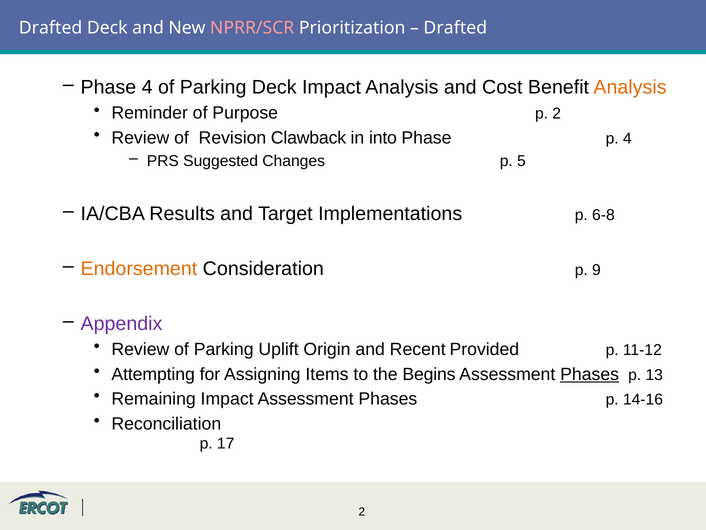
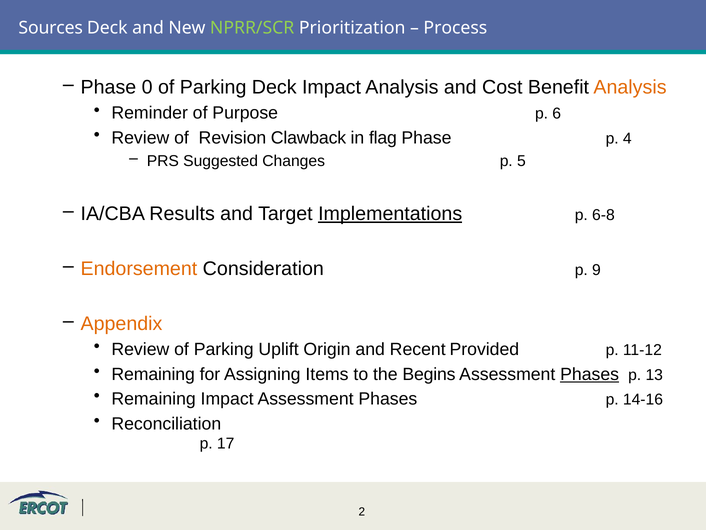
Drafted at (51, 28): Drafted -> Sources
NPRR/SCR colour: pink -> light green
Drafted at (455, 28): Drafted -> Process
Phase 4: 4 -> 0
p 2: 2 -> 6
into: into -> flag
Implementations underline: none -> present
Appendix colour: purple -> orange
Attempting at (153, 374): Attempting -> Remaining
